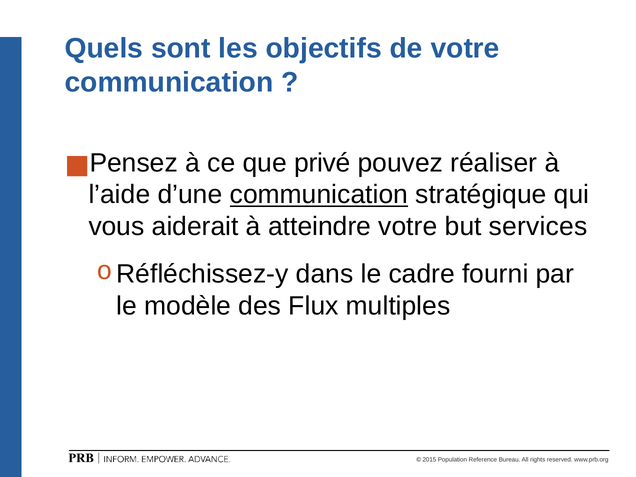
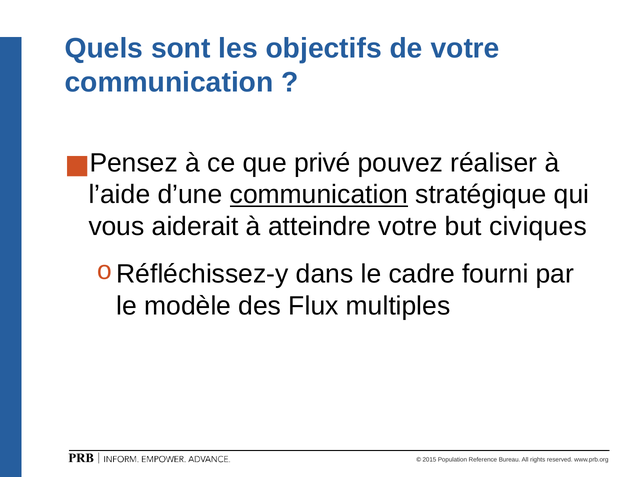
services: services -> civiques
